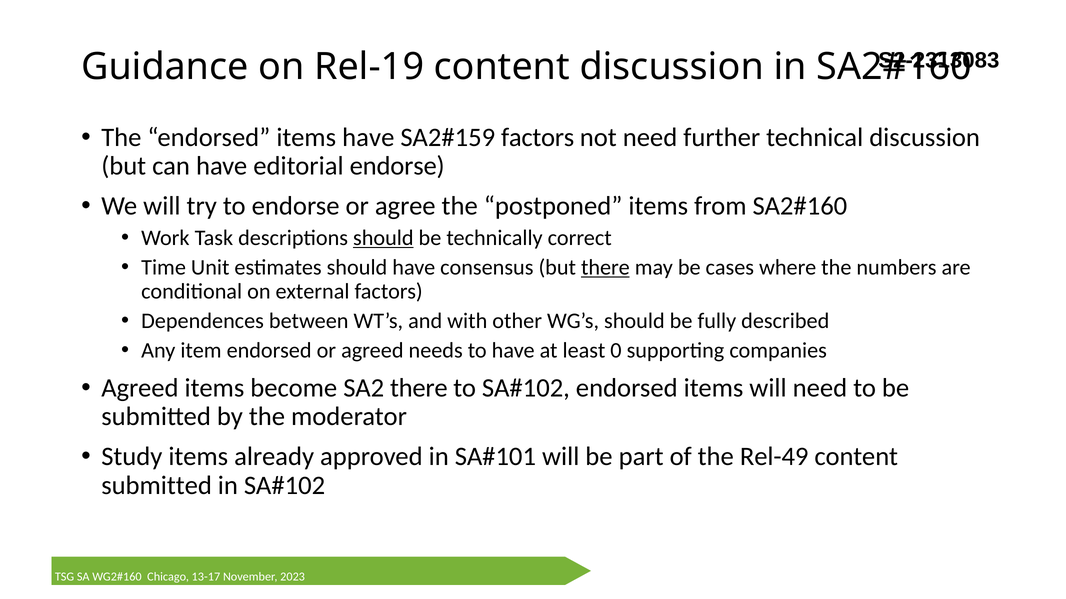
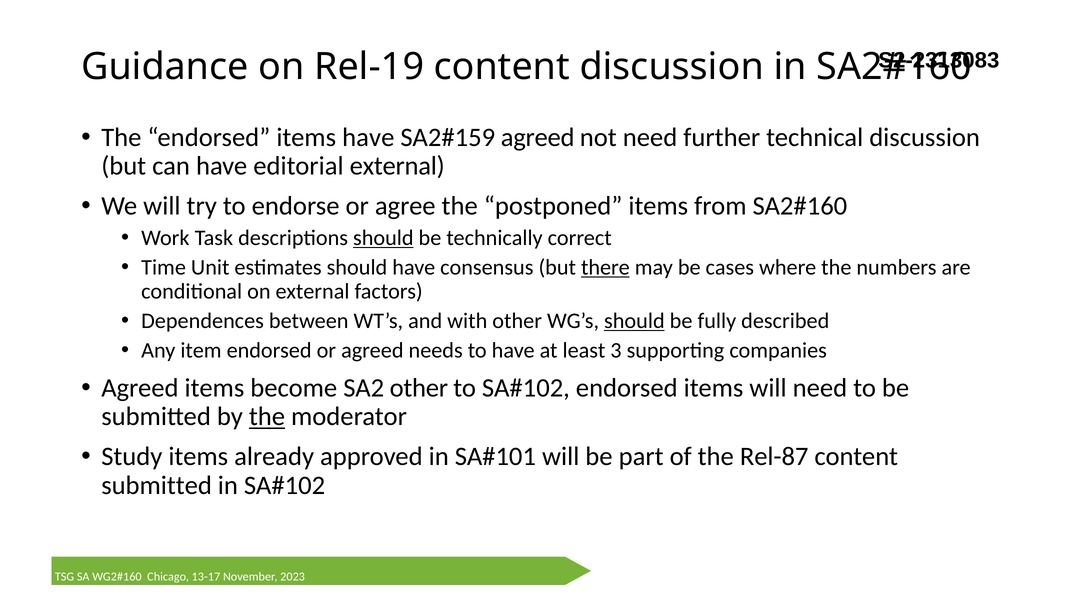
factors at (538, 138): factors -> agreed
editorial endorse: endorse -> external
should at (634, 321) underline: none -> present
0: 0 -> 3
SA2 there: there -> other
the at (267, 417) underline: none -> present
Rel-49: Rel-49 -> Rel-87
